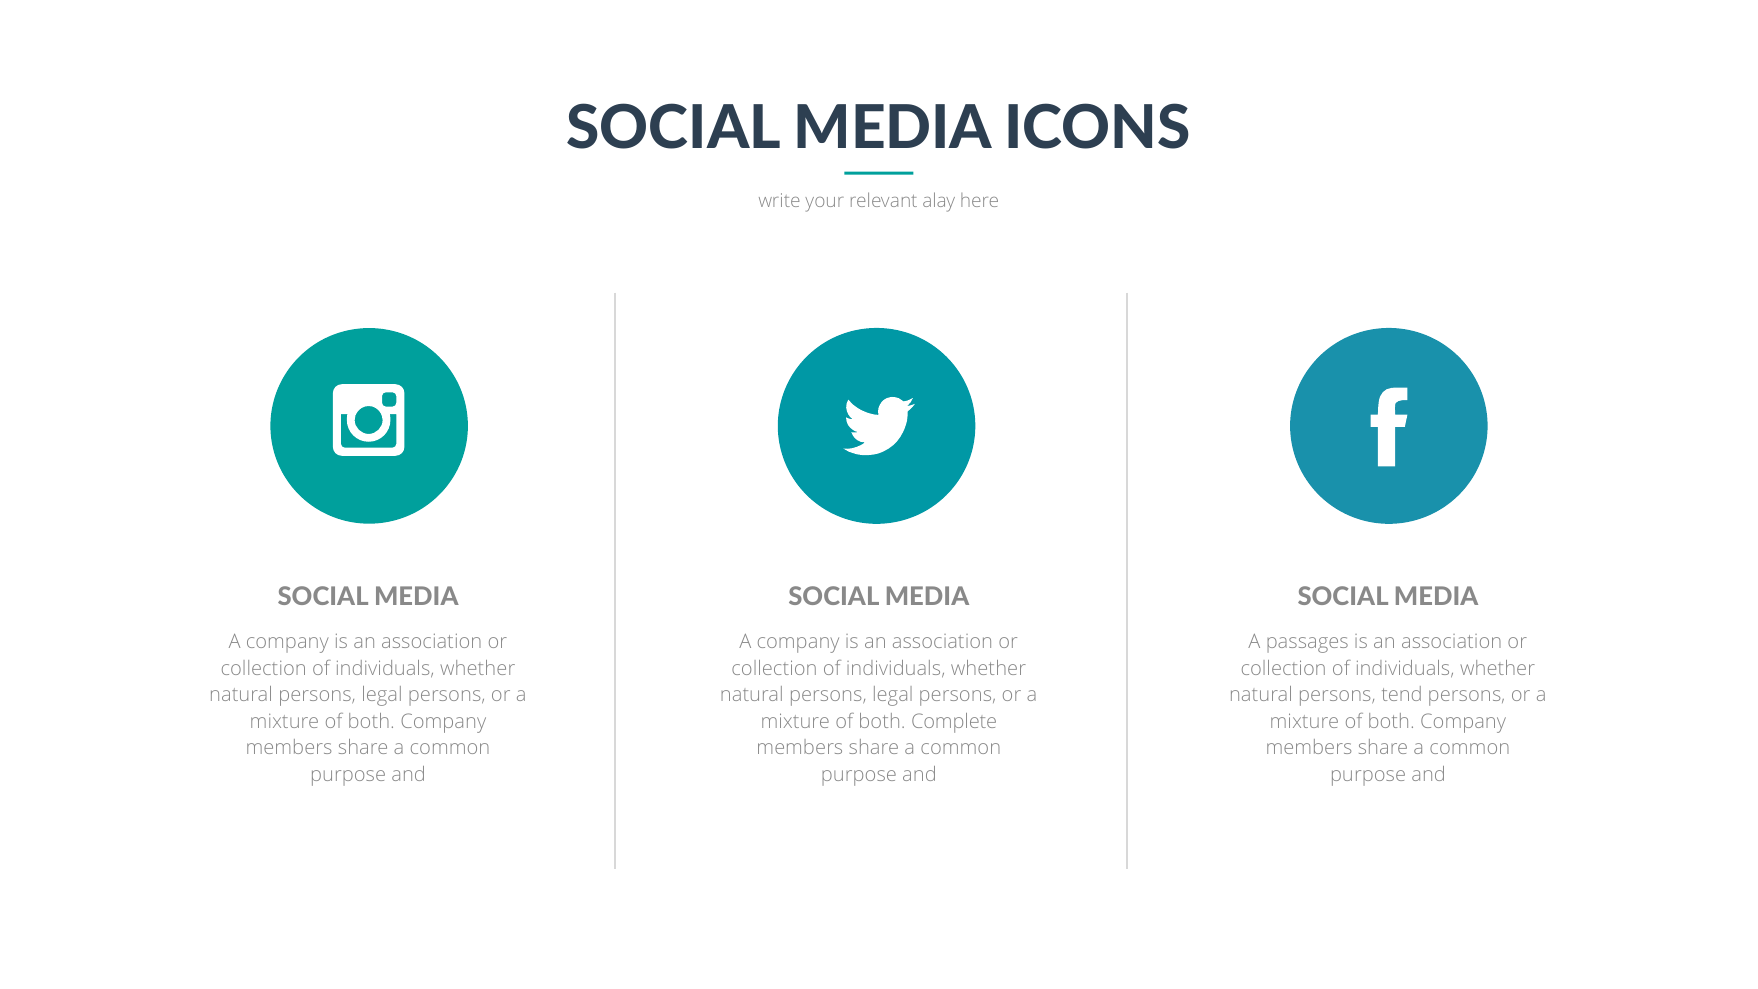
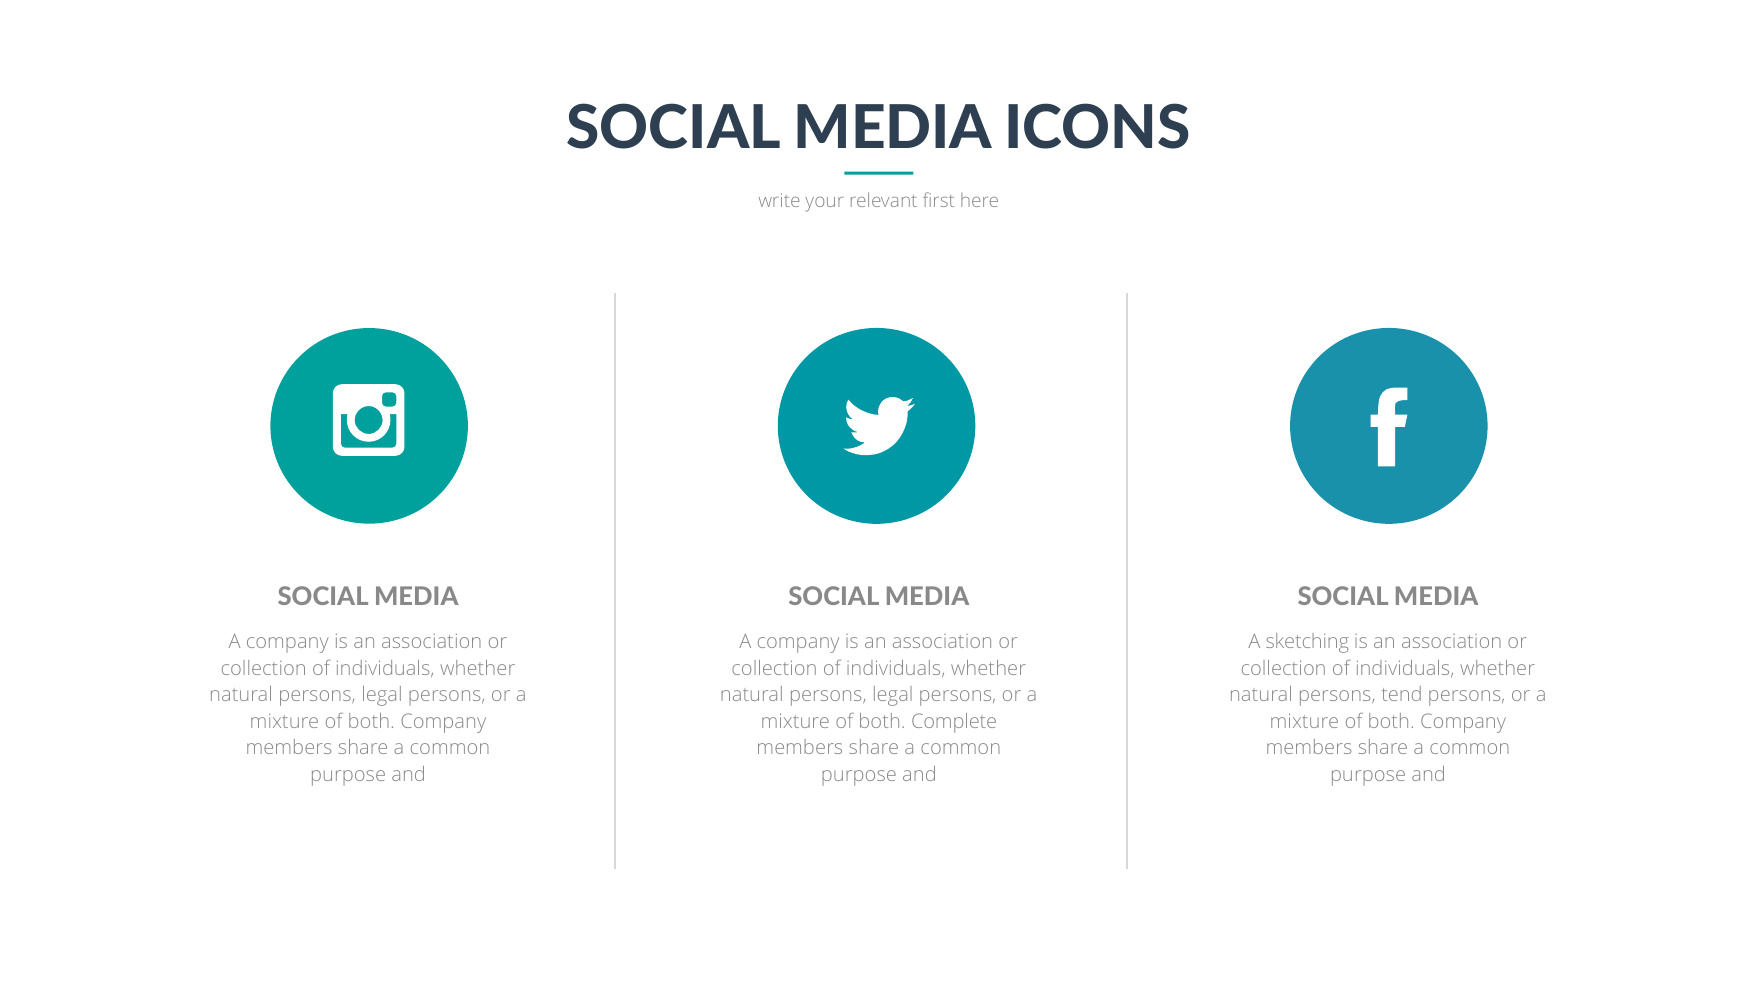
alay: alay -> first
passages: passages -> sketching
